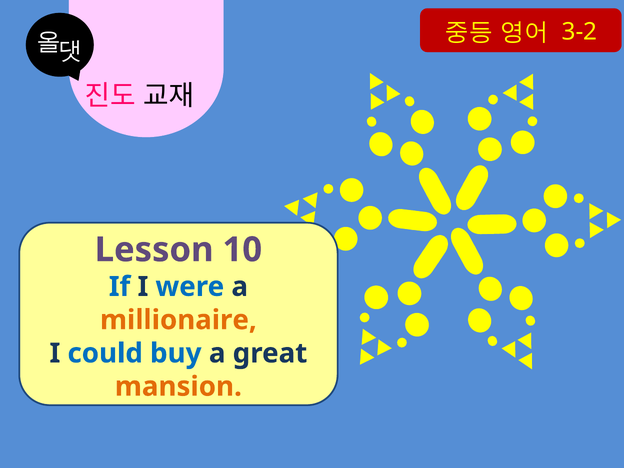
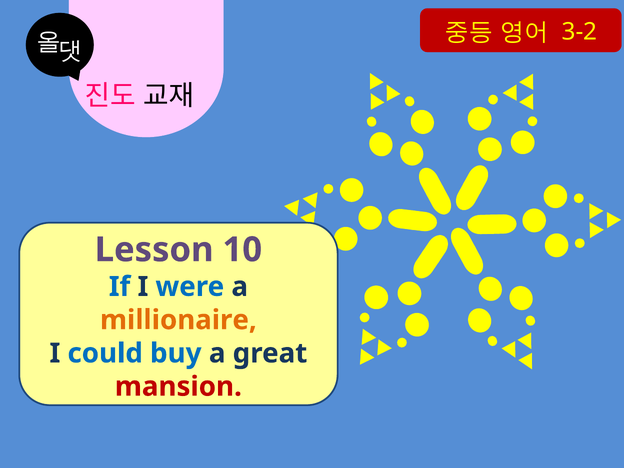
mansion colour: orange -> red
